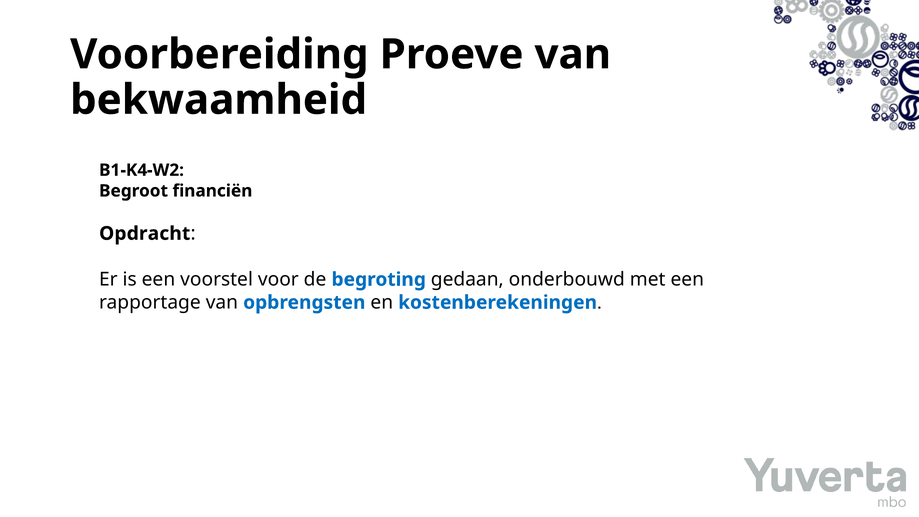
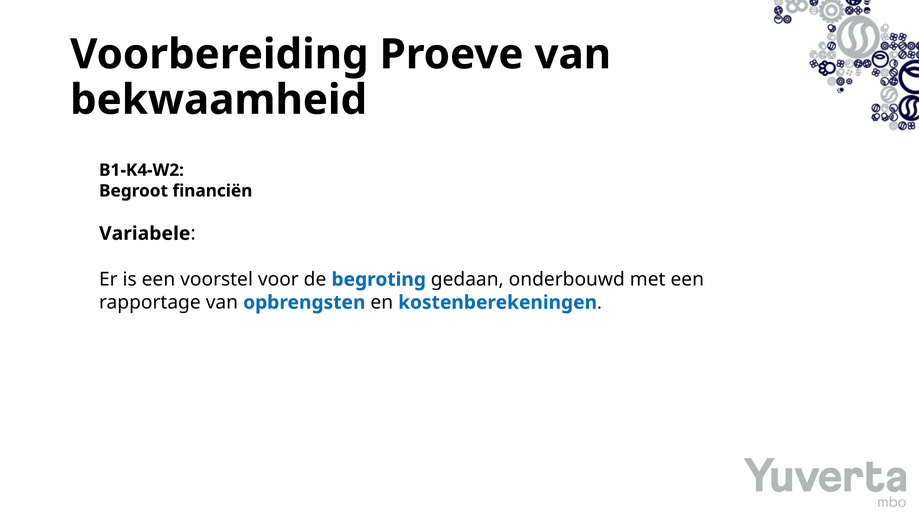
Opdracht: Opdracht -> Variabele
